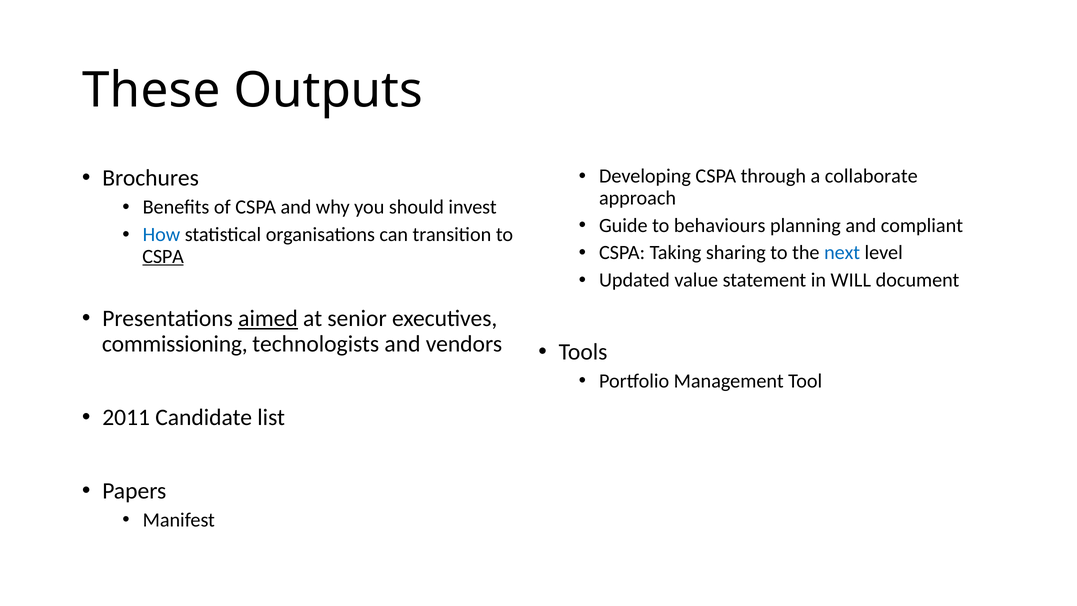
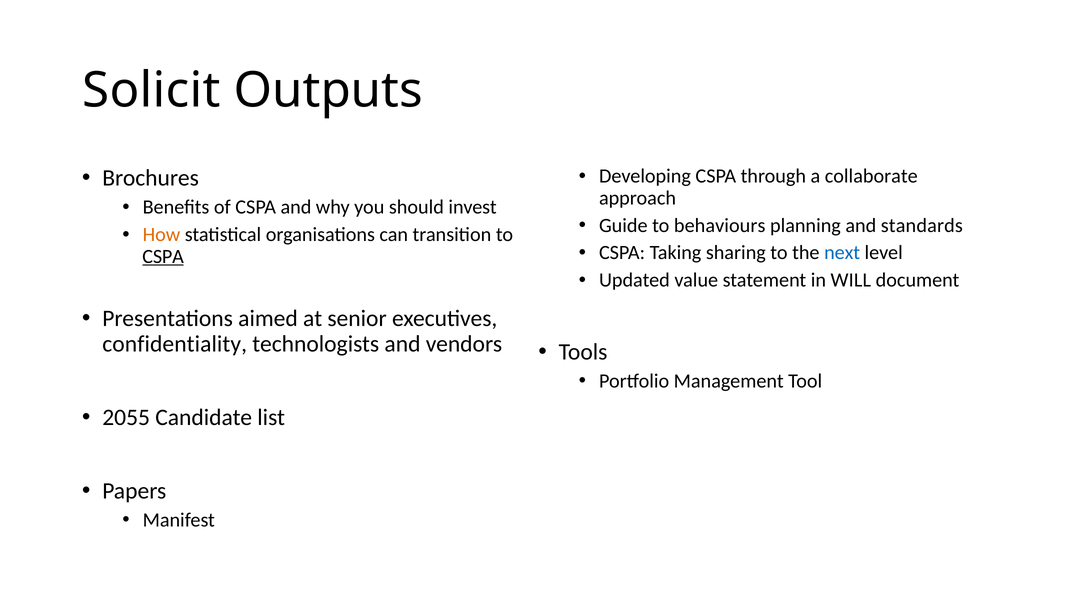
These: These -> Solicit
compliant: compliant -> standards
How colour: blue -> orange
aimed underline: present -> none
commissioning: commissioning -> confidentiality
2011: 2011 -> 2055
